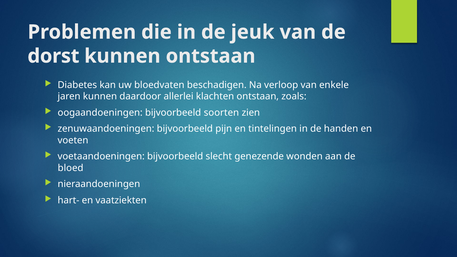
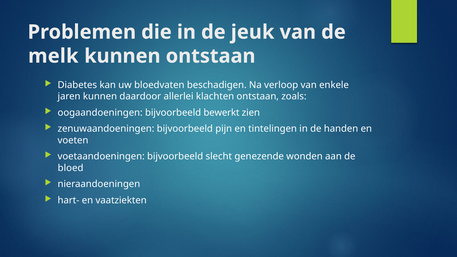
dorst: dorst -> melk
soorten: soorten -> bewerkt
